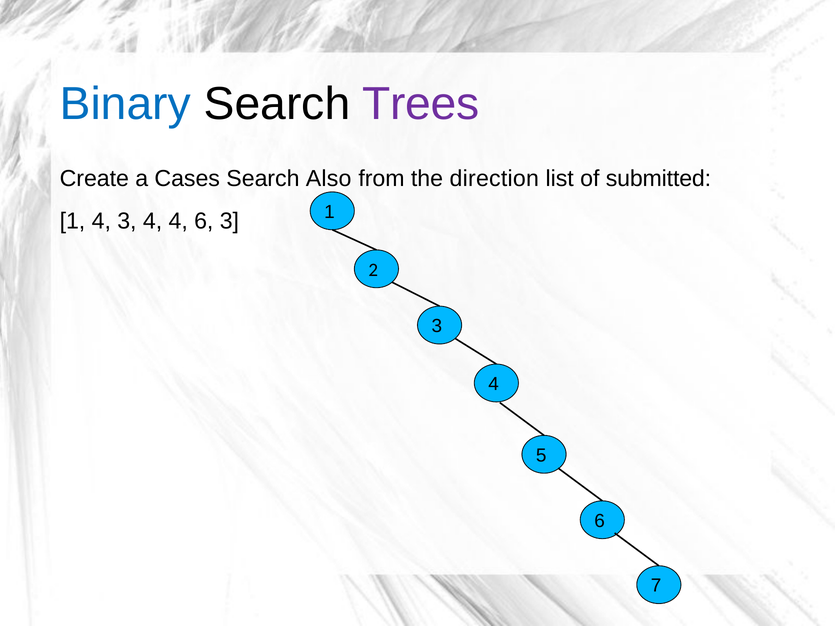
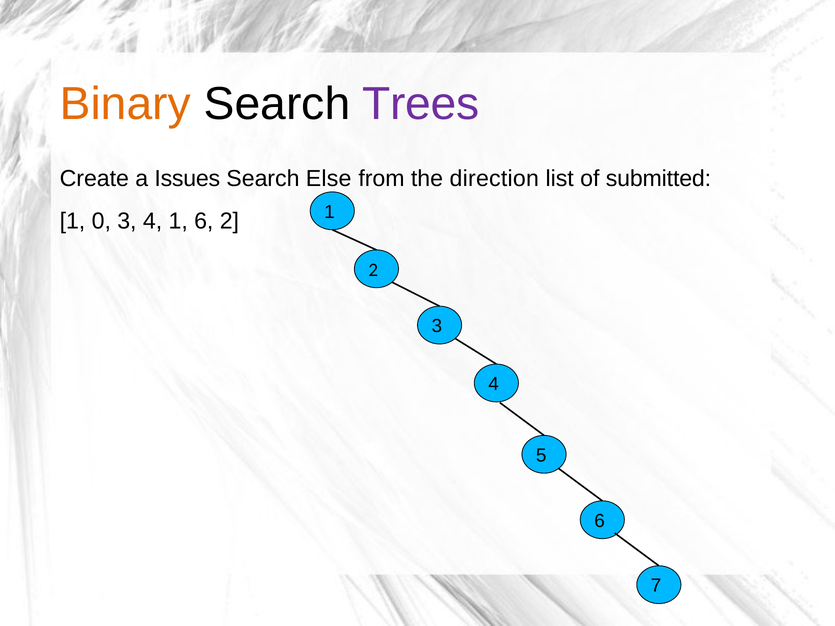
Binary colour: blue -> orange
Cases: Cases -> Issues
Also: Also -> Else
1 4: 4 -> 0
4 4: 4 -> 1
6 3: 3 -> 2
